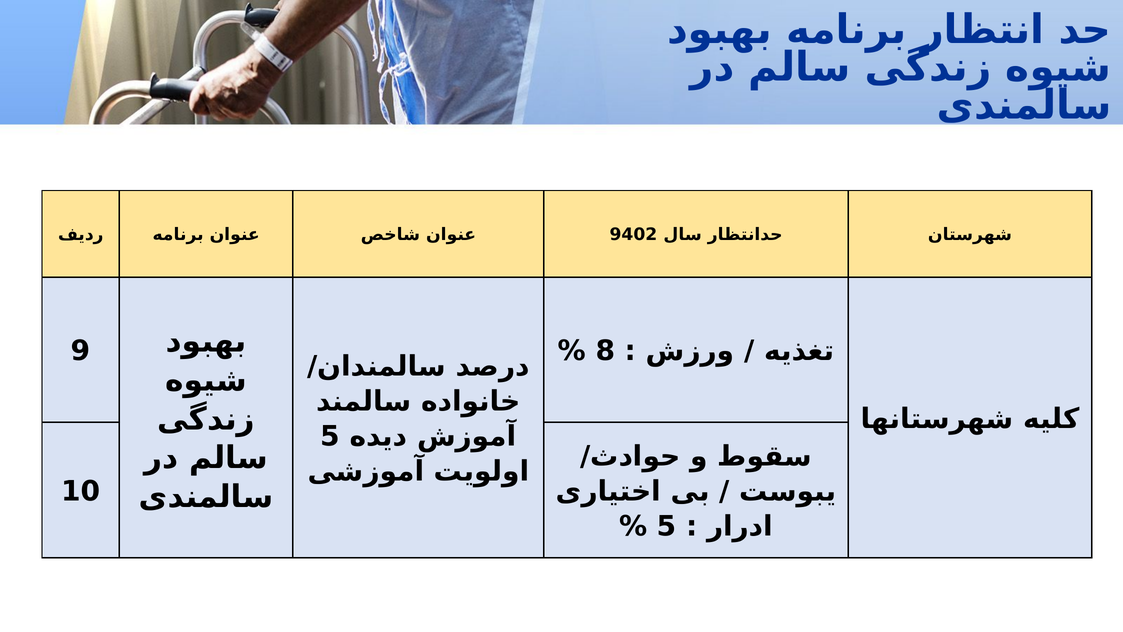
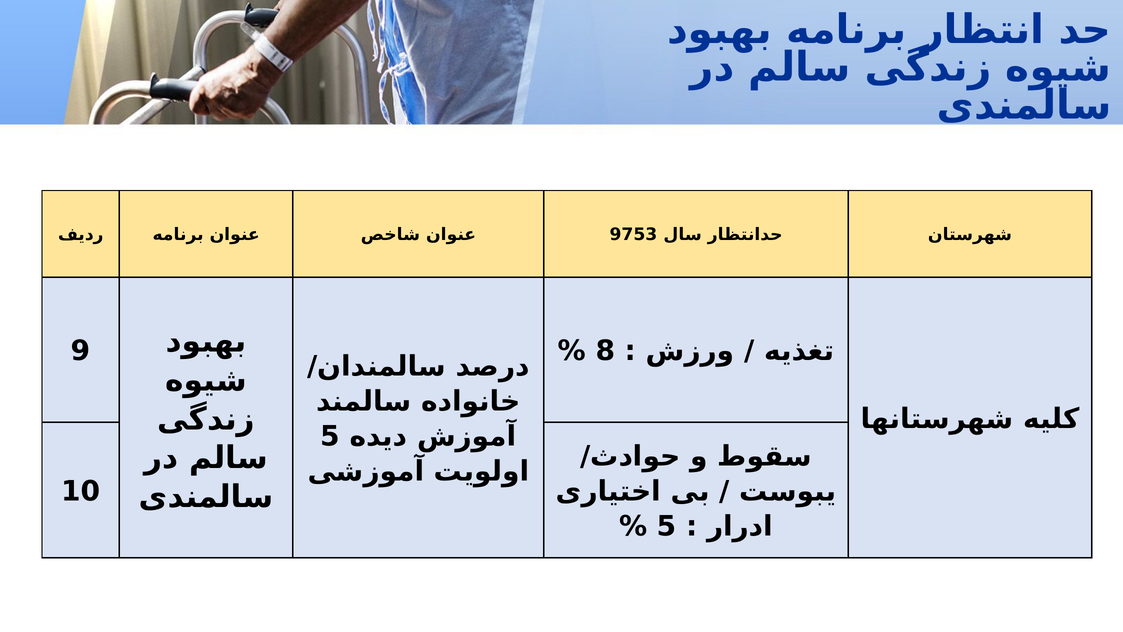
9402: 9402 -> 9753
